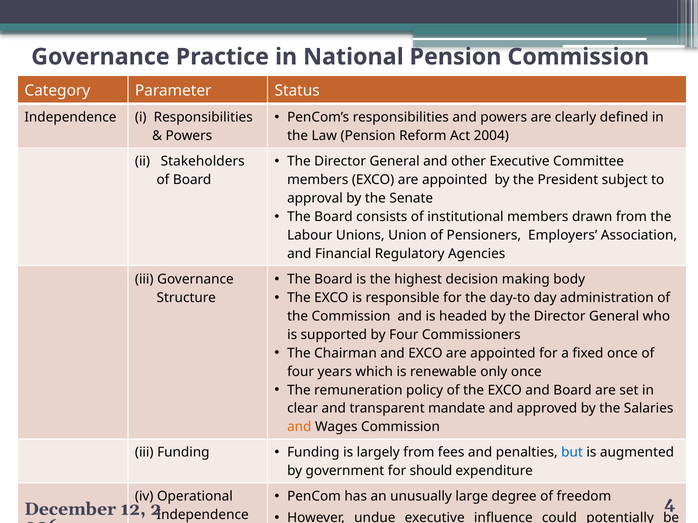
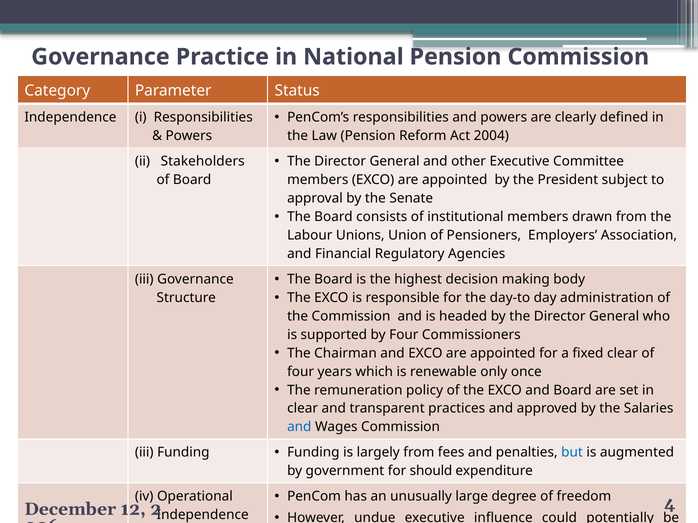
fixed once: once -> clear
mandate: mandate -> practices
and at (299, 427) colour: orange -> blue
